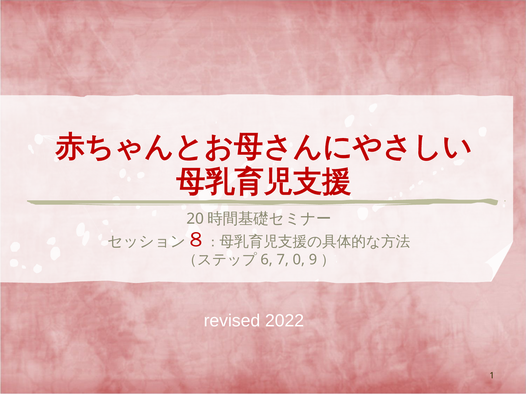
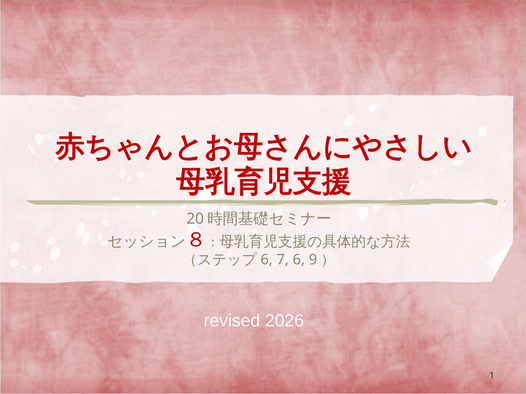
0: 0 -> 6
2022: 2022 -> 2026
